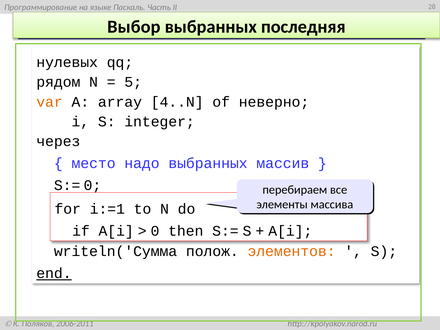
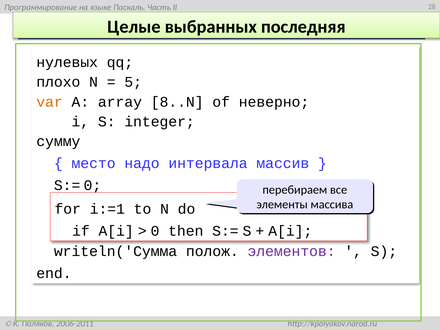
Выбор: Выбор -> Целые
рядом: рядом -> плохо
4..N: 4..N -> 8..N
через: через -> сумму
надо выбранных: выбранных -> интервала
элементов colour: orange -> purple
end underline: present -> none
